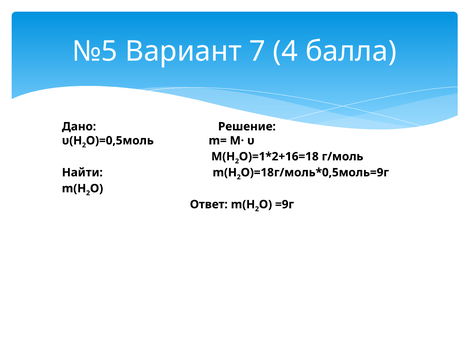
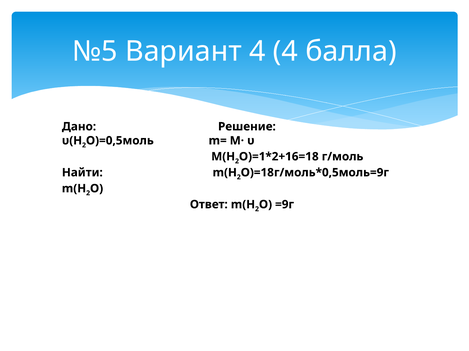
Вариант 7: 7 -> 4
